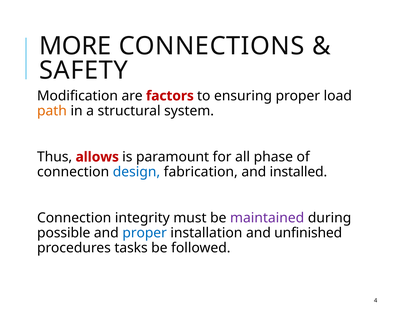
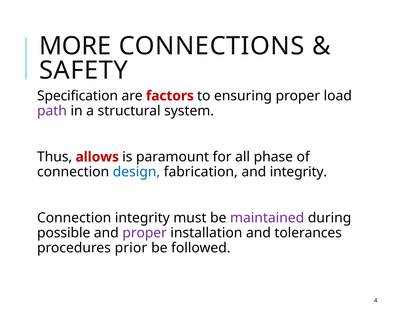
Modification: Modification -> Specification
path colour: orange -> purple
and installed: installed -> integrity
proper at (145, 233) colour: blue -> purple
unfinished: unfinished -> tolerances
tasks: tasks -> prior
